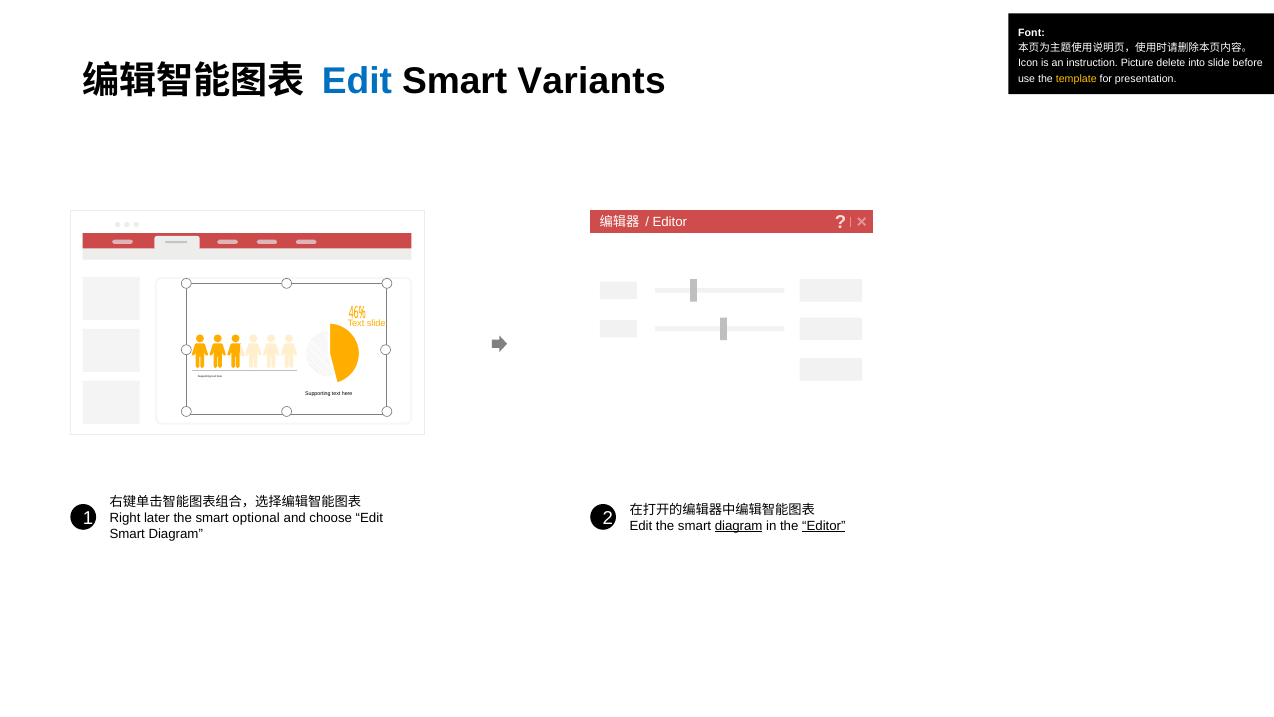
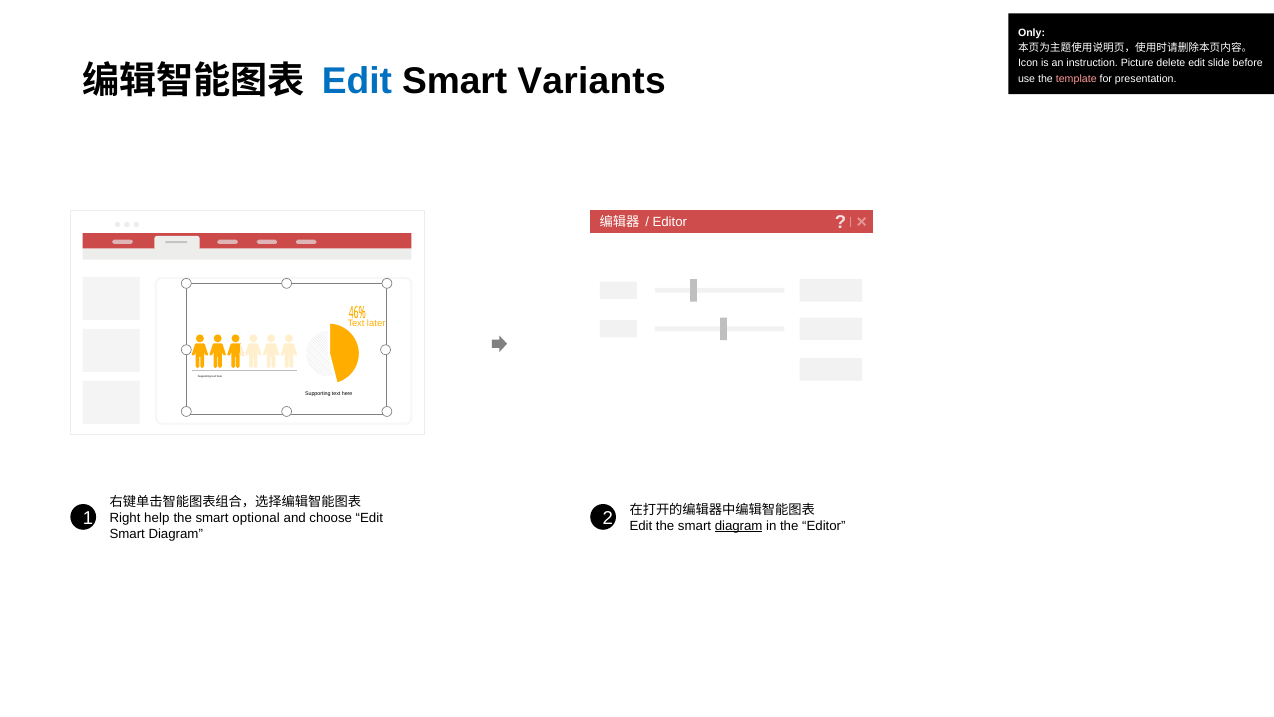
Font: Font -> Only
delete into: into -> edit
template colour: yellow -> pink
Text slide: slide -> later
later: later -> help
Editor at (824, 526) underline: present -> none
